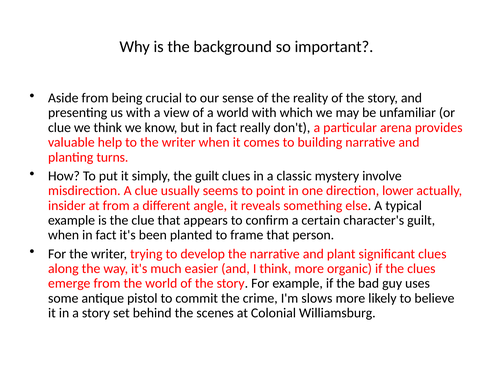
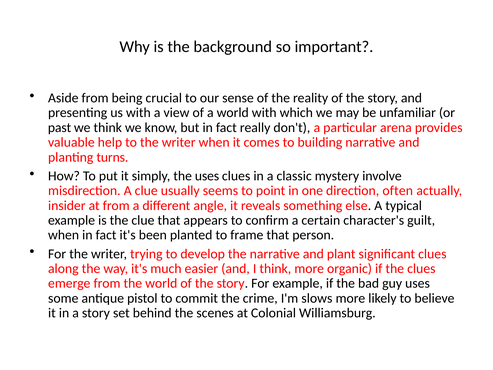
clue at (59, 128): clue -> past
the guilt: guilt -> uses
lower: lower -> often
